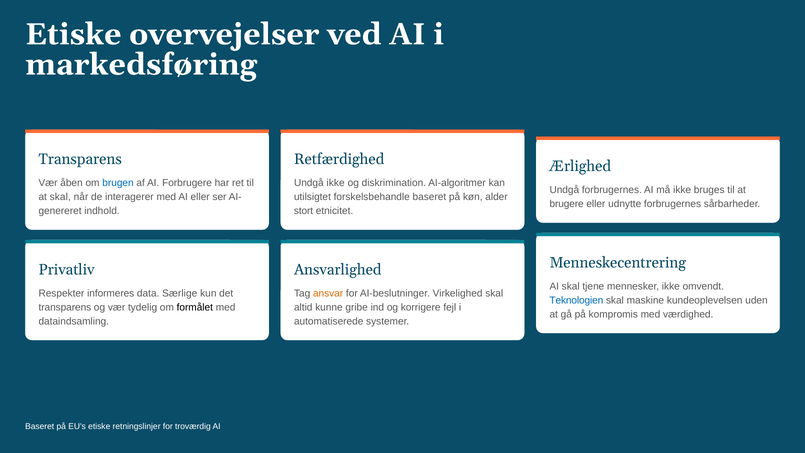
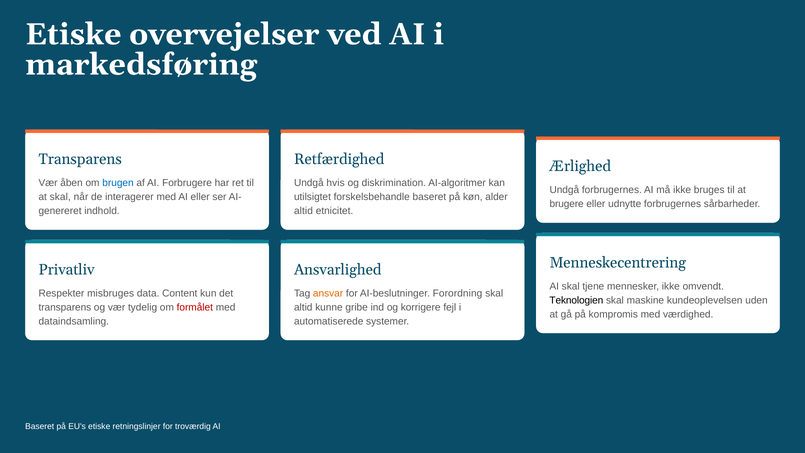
Undgå ikke: ikke -> hvis
stort at (304, 211): stort -> altid
informeres: informeres -> misbruges
Særlige: Særlige -> Content
Virkelighed: Virkelighed -> Forordning
Teknologien colour: blue -> black
formålet colour: black -> red
